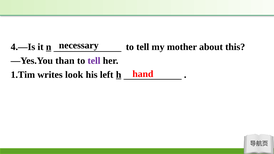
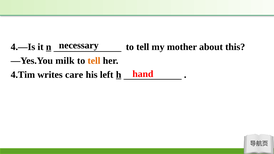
than: than -> milk
tell at (94, 61) colour: purple -> orange
1.Tim: 1.Tim -> 4.Tim
look: look -> care
